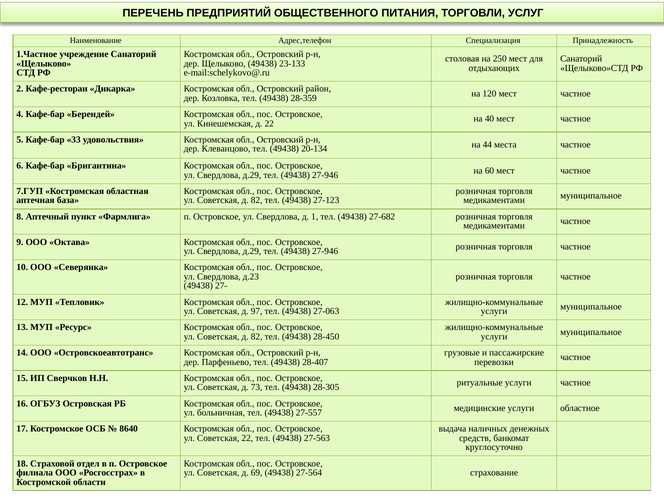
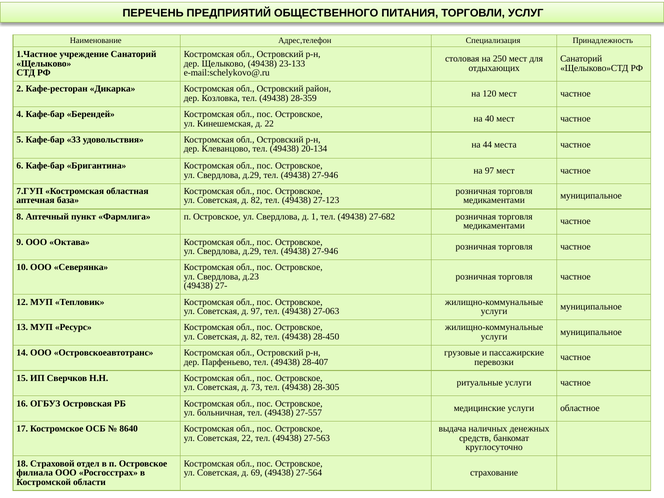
на 60: 60 -> 97
